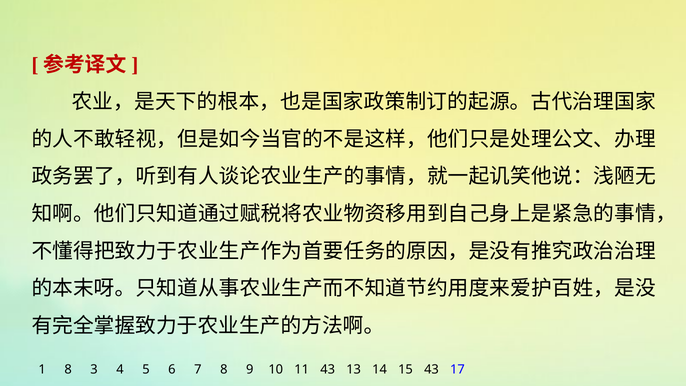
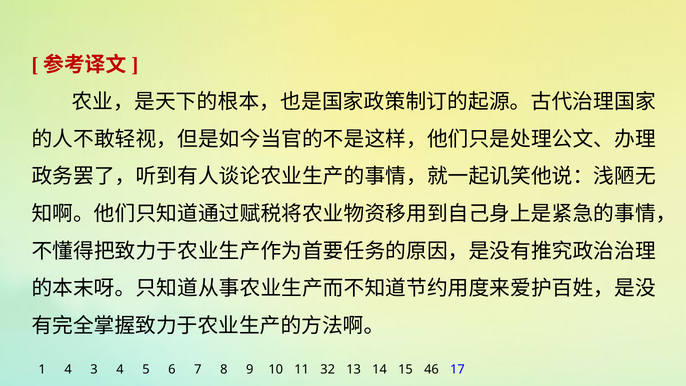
1 8: 8 -> 4
10 43: 43 -> 32
15 43: 43 -> 46
